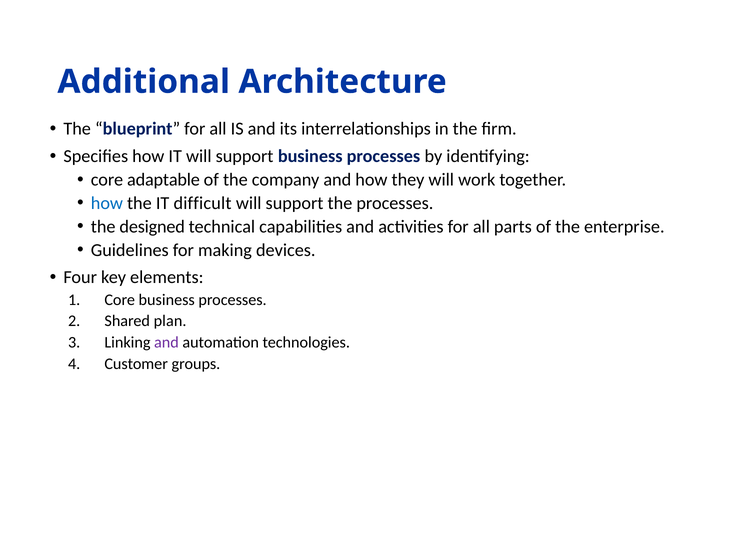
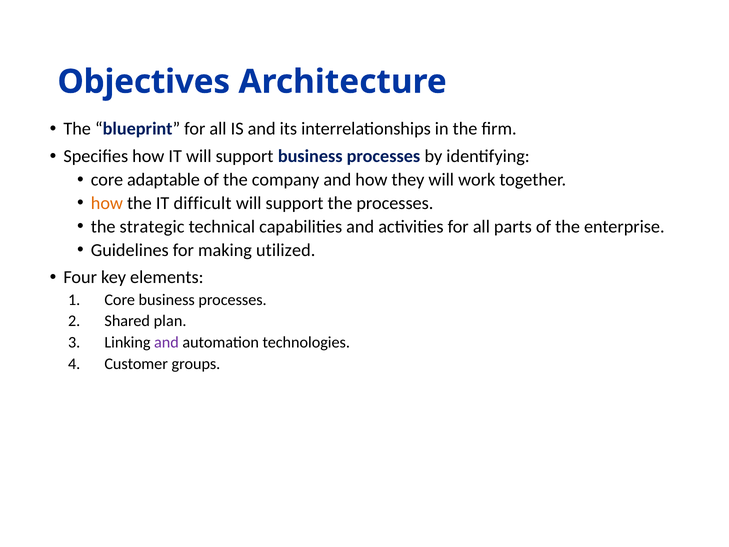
Additional: Additional -> Objectives
how at (107, 203) colour: blue -> orange
designed: designed -> strategic
devices: devices -> utilized
